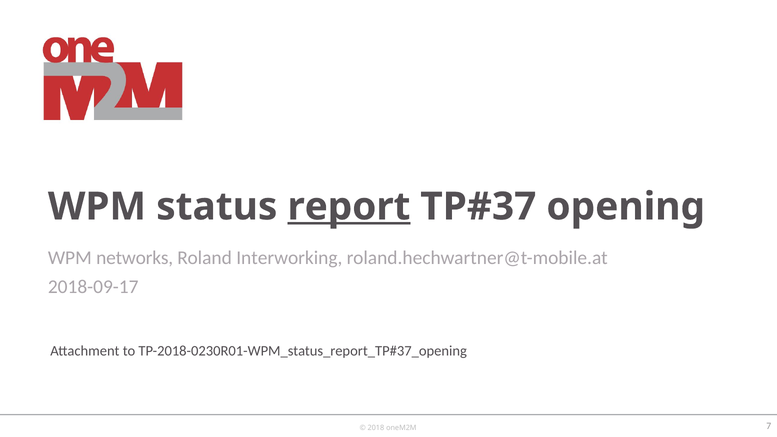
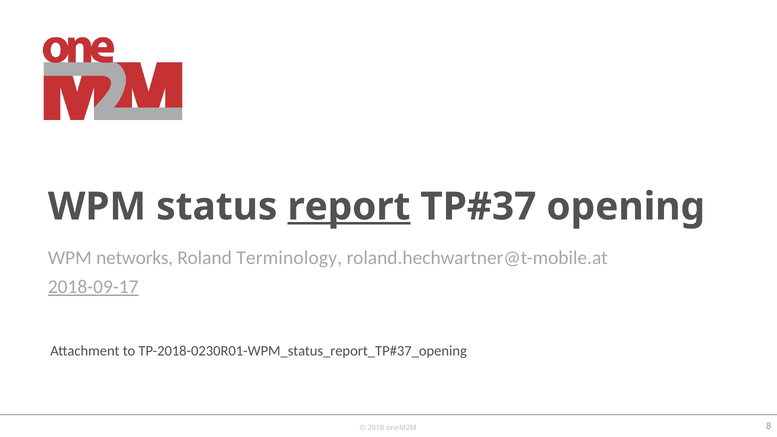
Interworking: Interworking -> Terminology
2018-09-17 underline: none -> present
7: 7 -> 8
